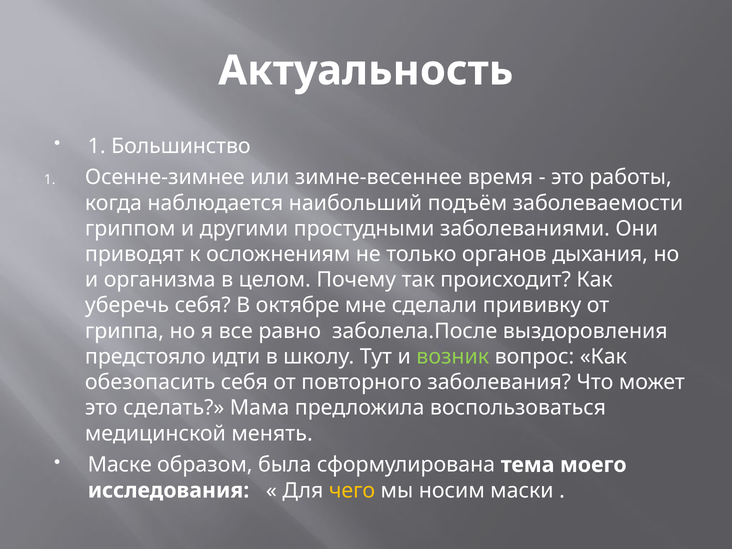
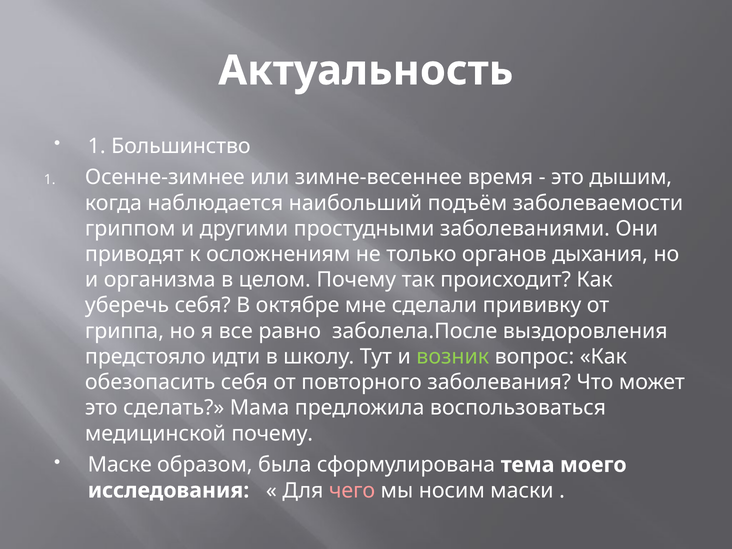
работы: работы -> дышим
медицинской менять: менять -> почему
чего colour: yellow -> pink
